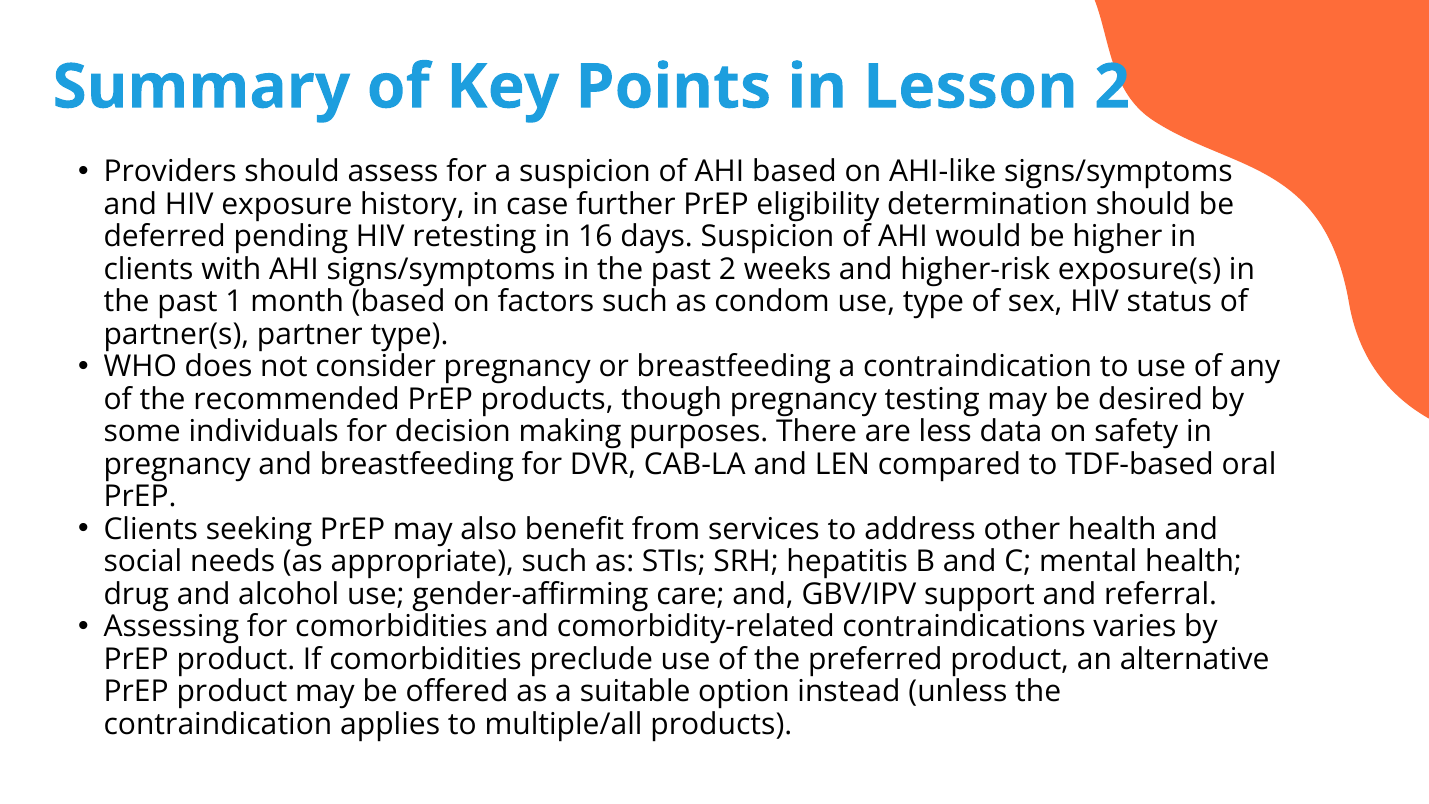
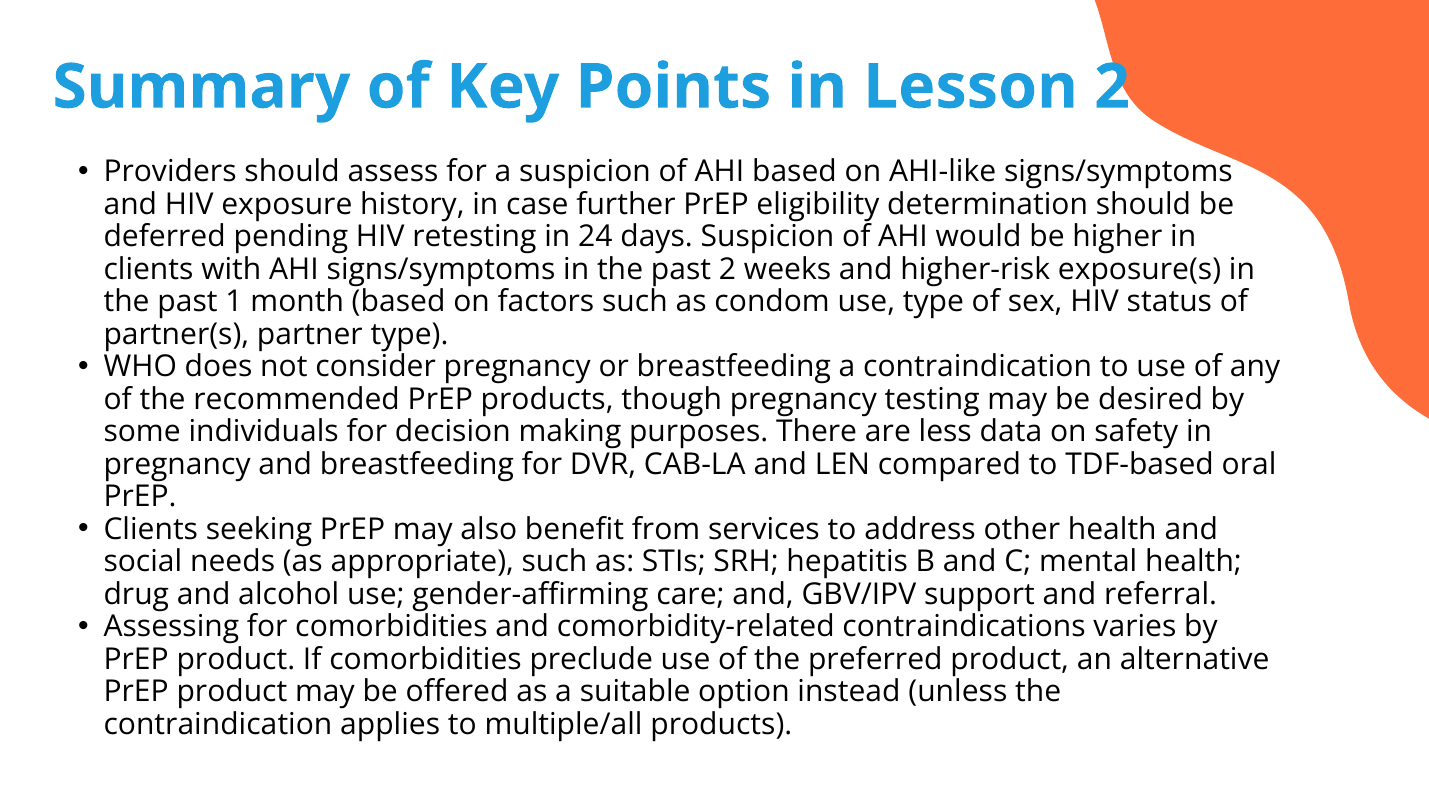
16: 16 -> 24
